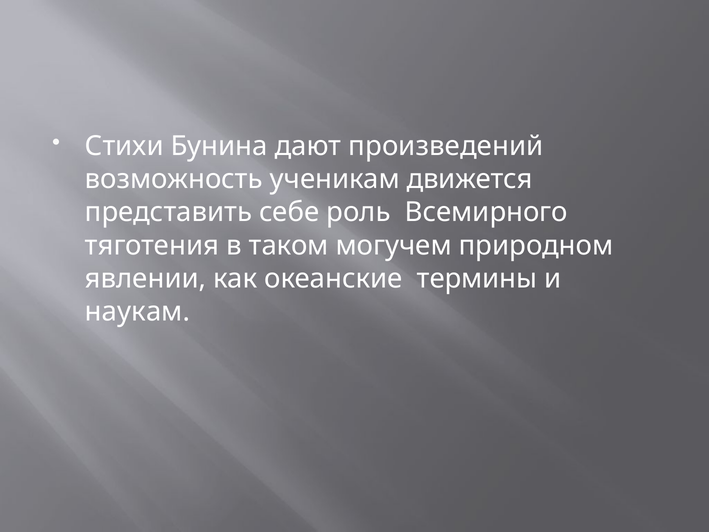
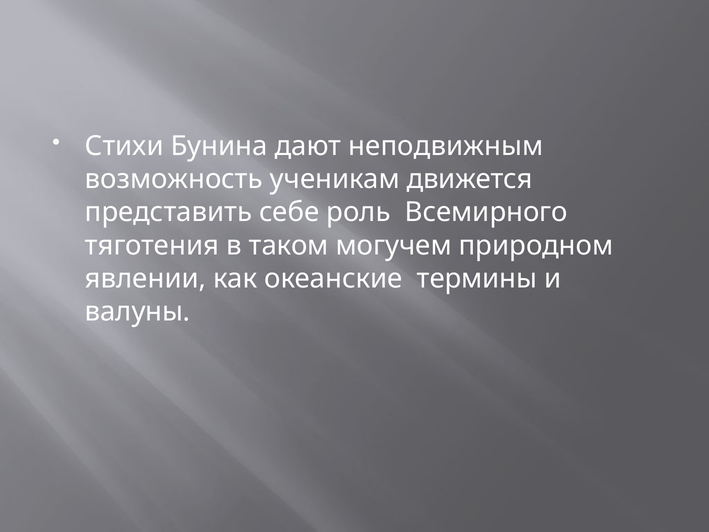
произведений: произведений -> неподвижным
наукам: наукам -> валуны
